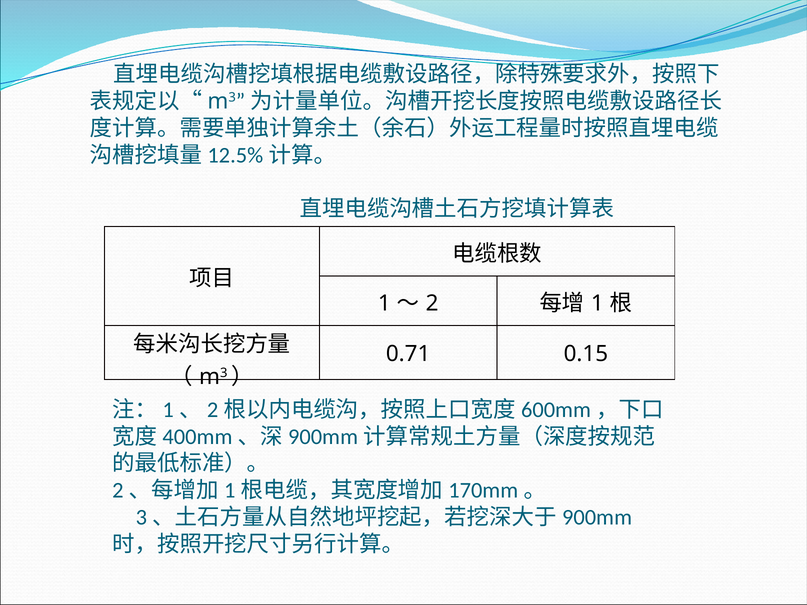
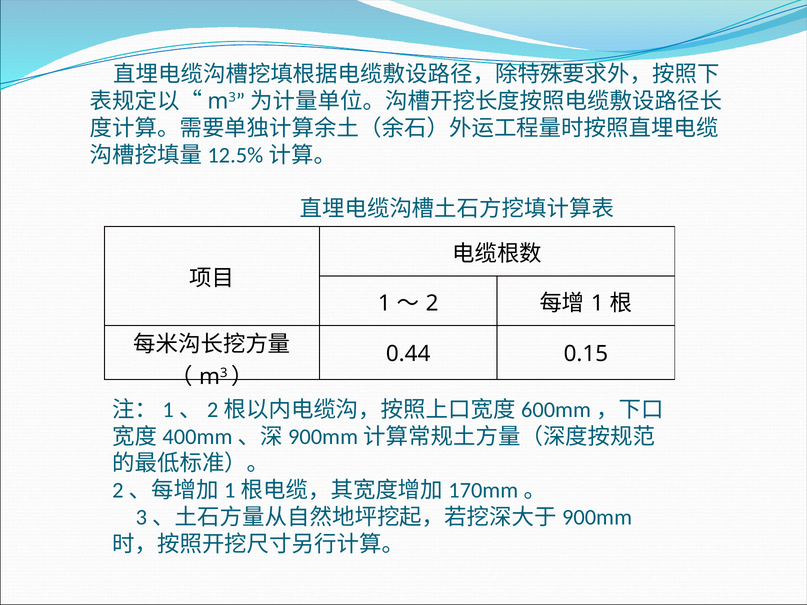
0.71: 0.71 -> 0.44
